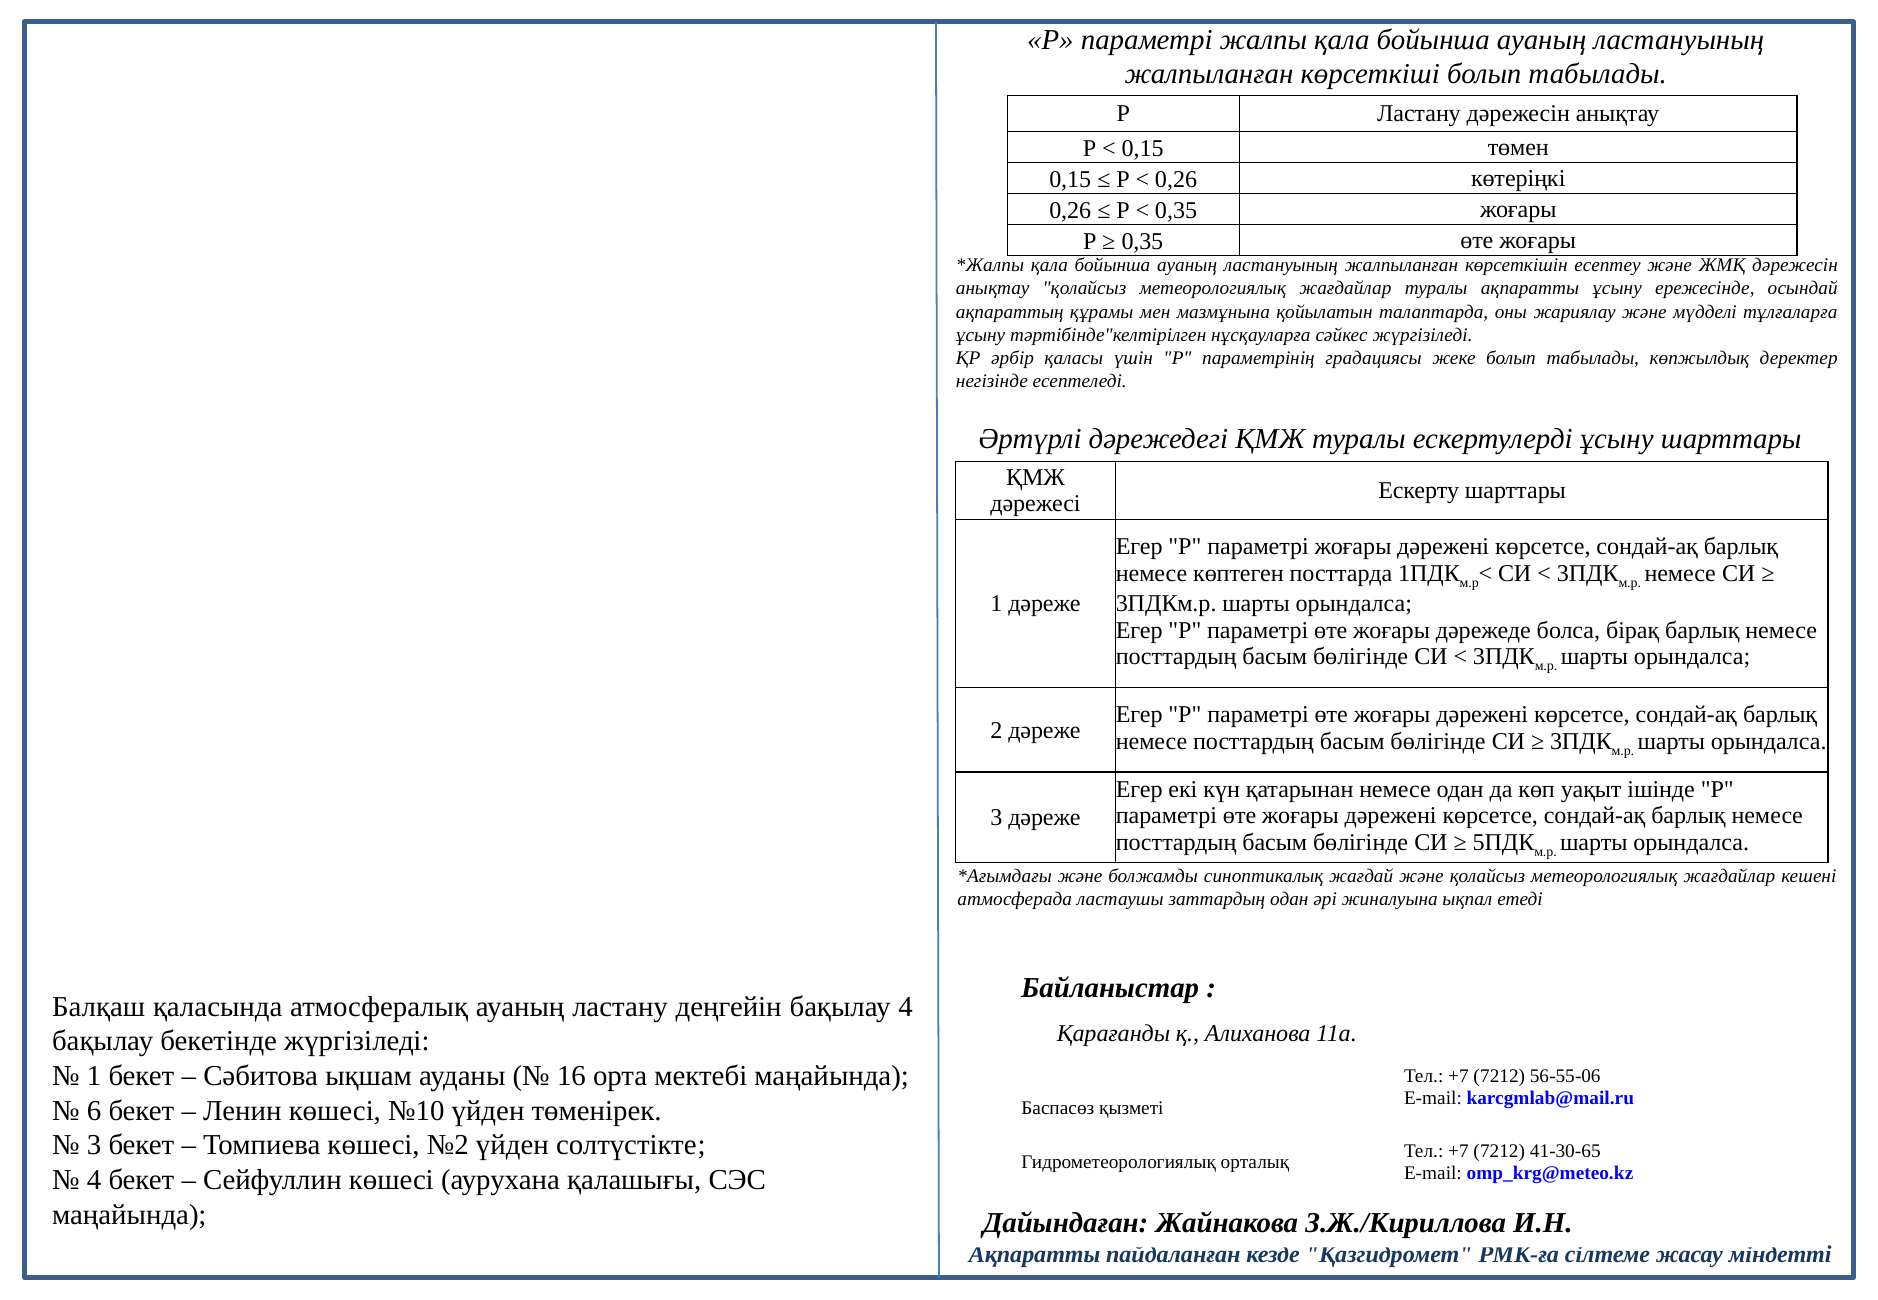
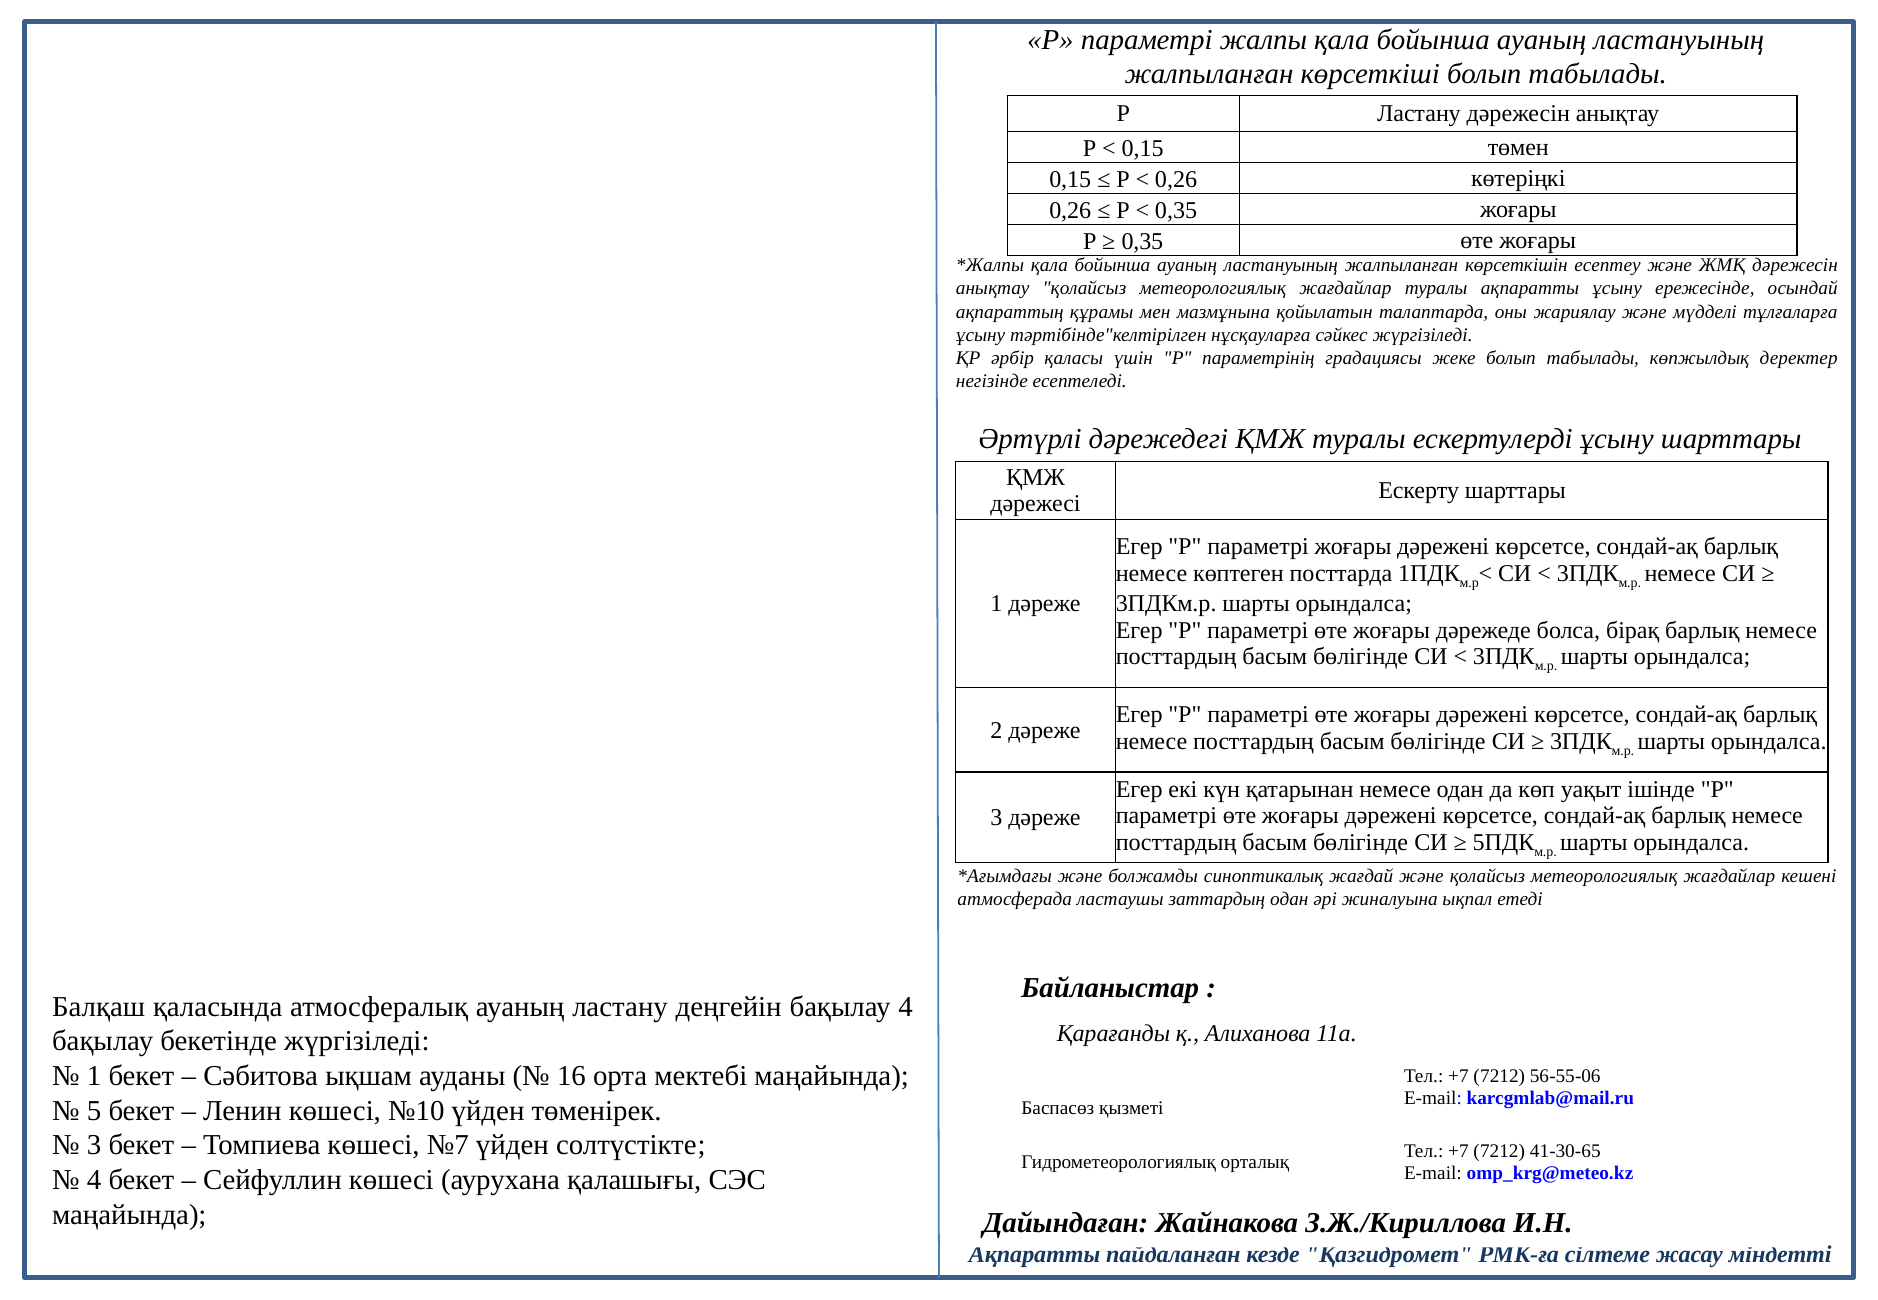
6: 6 -> 5
№2: №2 -> №7
